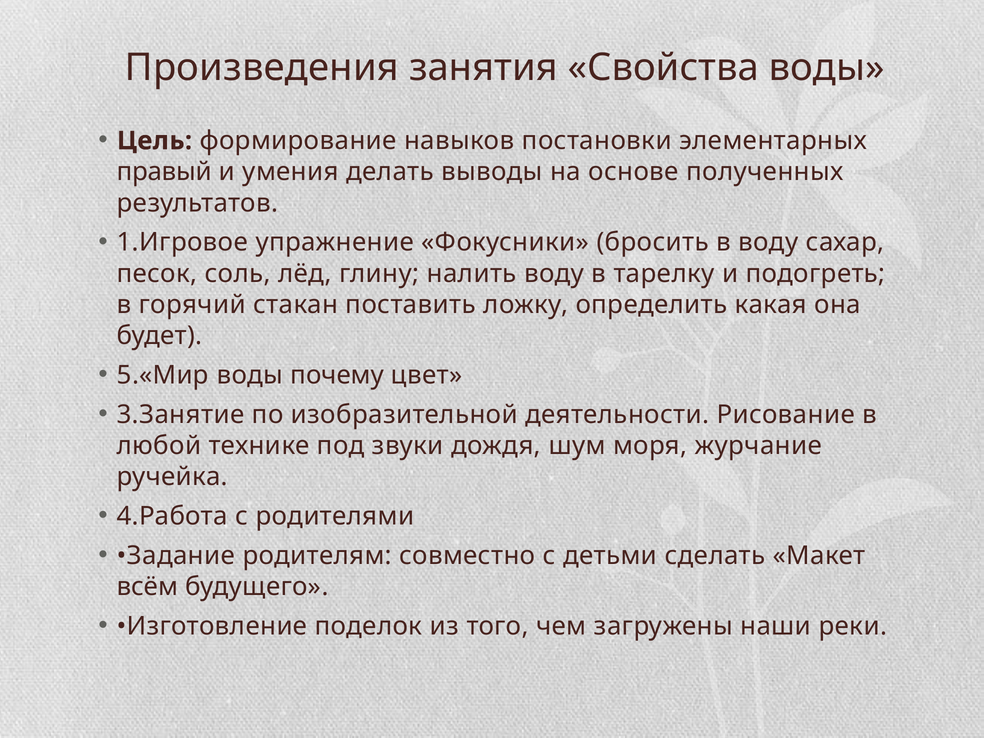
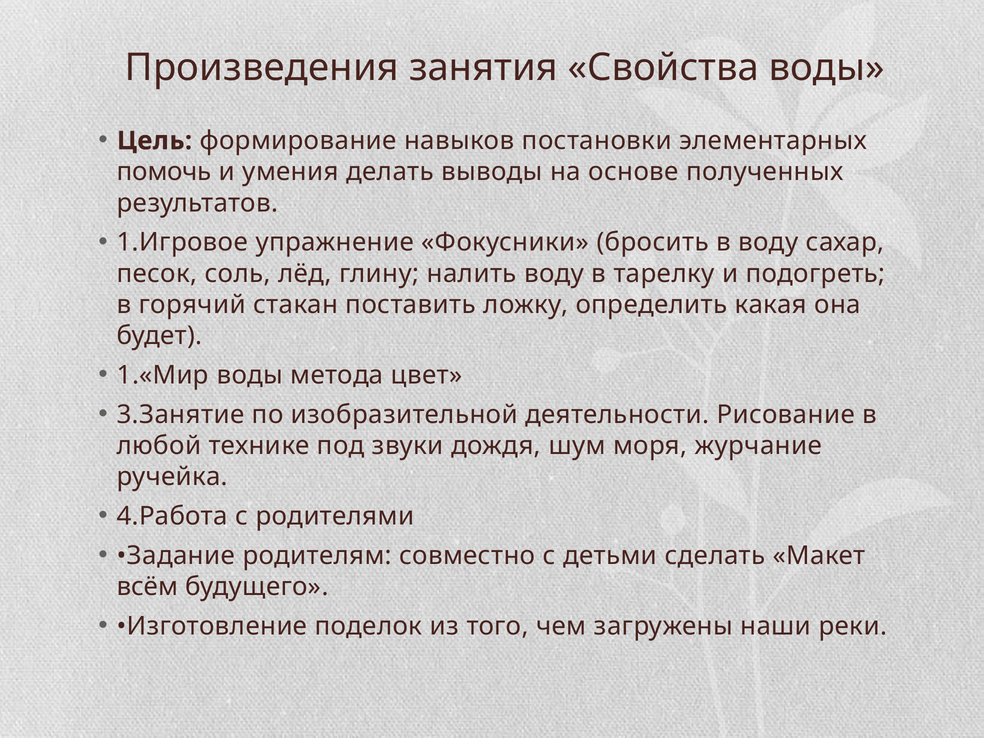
правый: правый -> помочь
5.«Мир: 5.«Мир -> 1.«Мир
почему: почему -> метода
